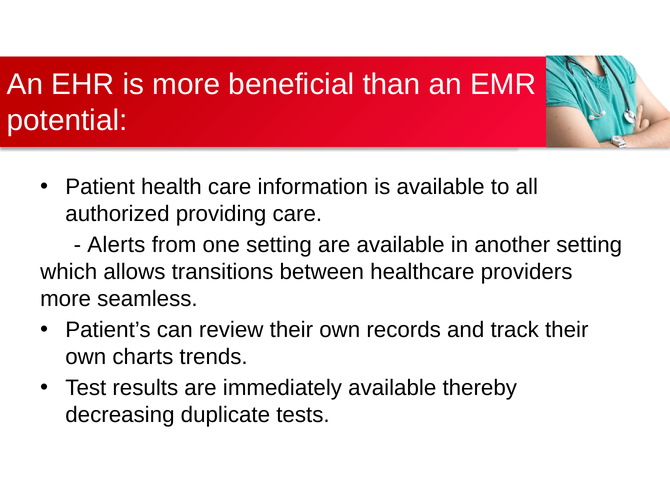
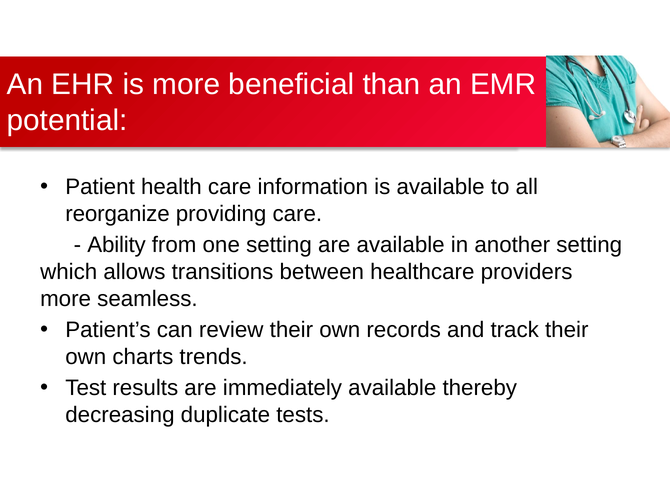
authorized: authorized -> reorganize
Alerts: Alerts -> Ability
